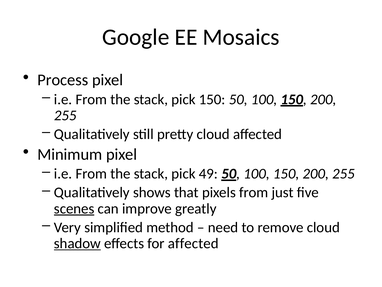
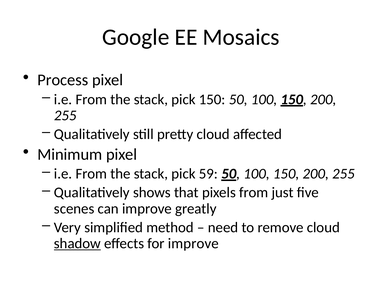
49: 49 -> 59
scenes underline: present -> none
for affected: affected -> improve
